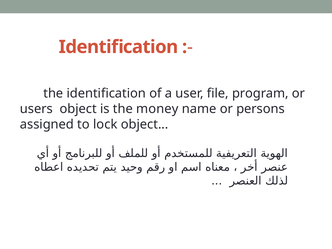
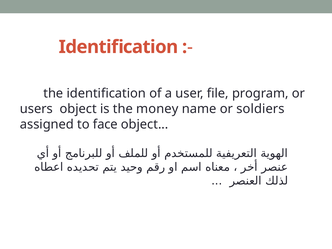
persons: persons -> soldiers
lock: lock -> face
